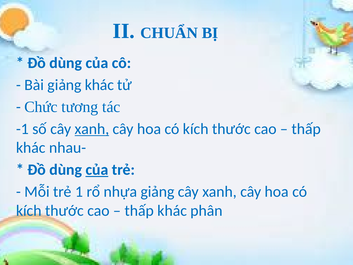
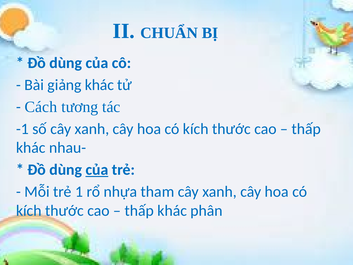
Chức: Chức -> Cách
xanh at (92, 129) underline: present -> none
nhựa giảng: giảng -> tham
